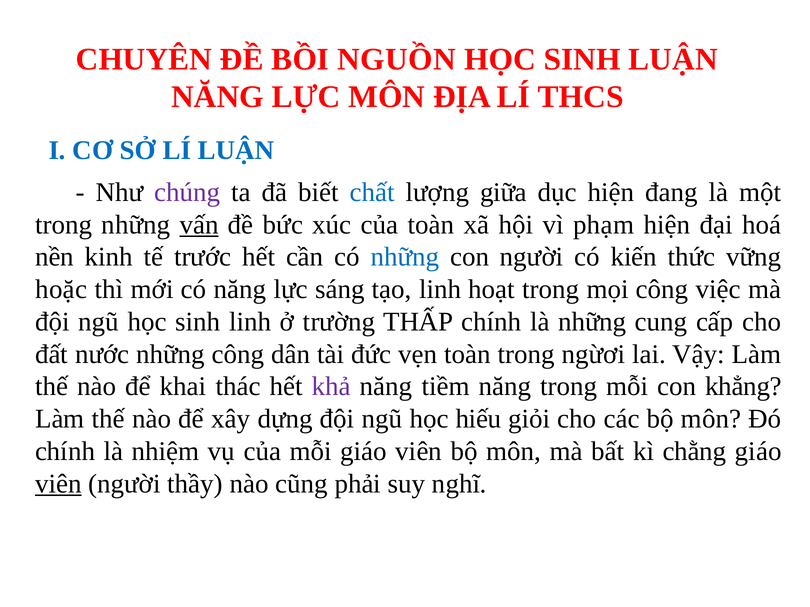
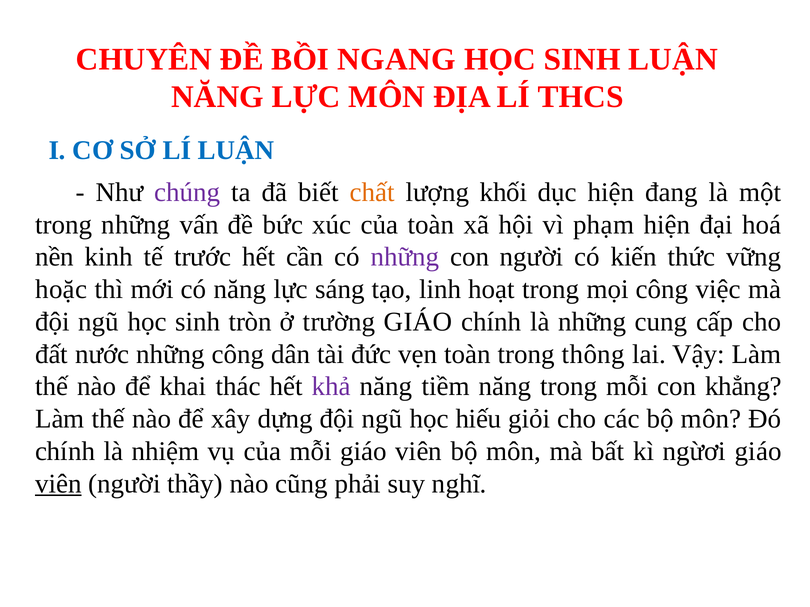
NGUỒN: NGUỒN -> NGANG
chất colour: blue -> orange
giữa: giữa -> khối
vấn underline: present -> none
những at (405, 257) colour: blue -> purple
sinh linh: linh -> tròn
trường THẤP: THẤP -> GIÁO
ngừơi: ngừơi -> thông
chằng: chằng -> ngừơi
